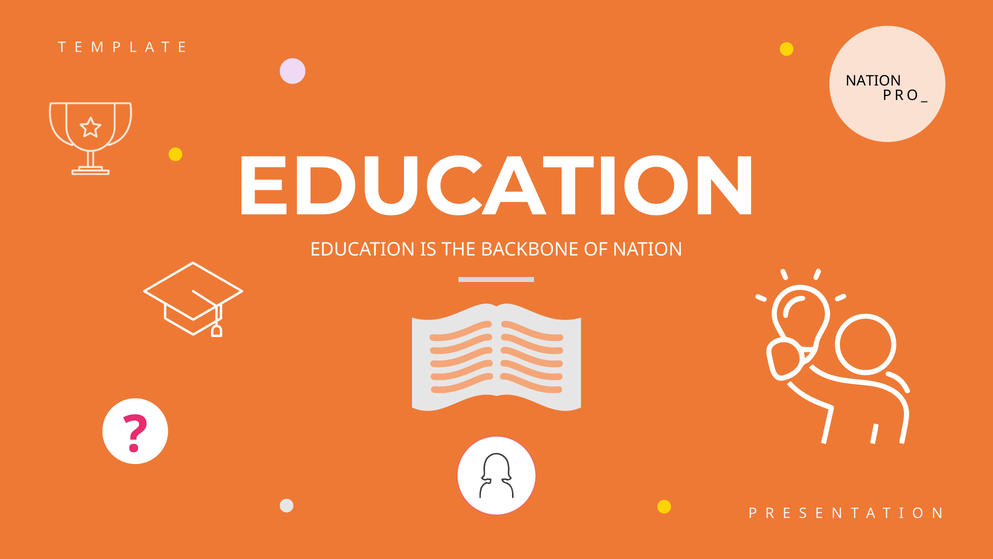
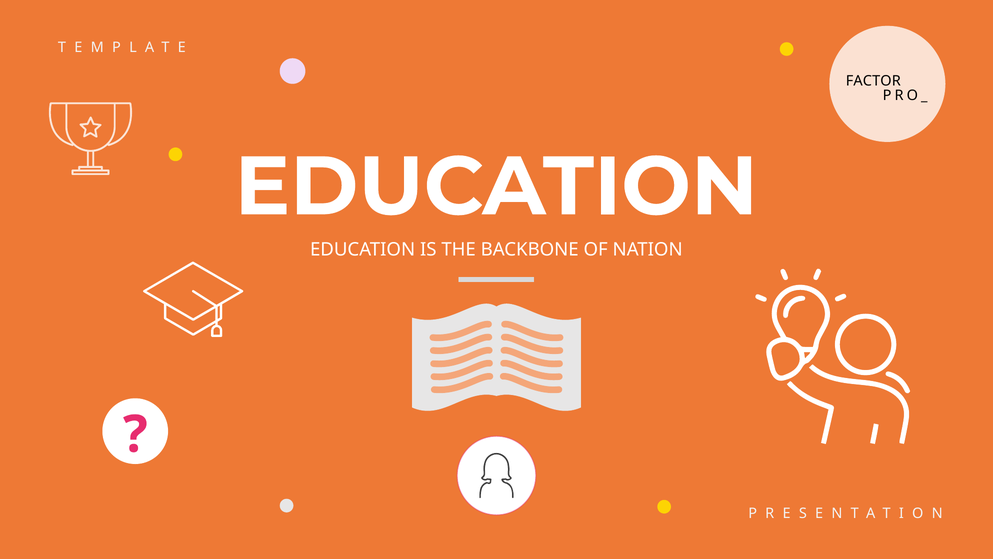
NATION at (873, 81): NATION -> FACTOR
